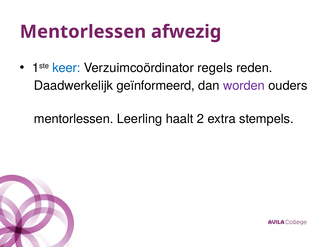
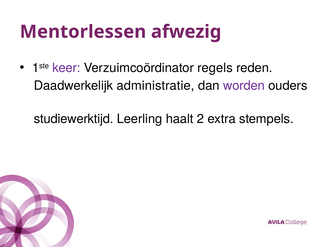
keer colour: blue -> purple
geïnformeerd: geïnformeerd -> administratie
mentorlessen at (74, 119): mentorlessen -> studiewerktijd
